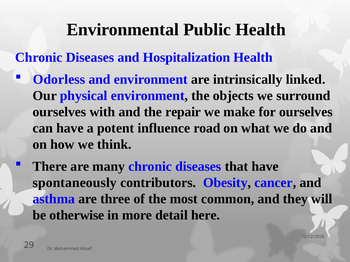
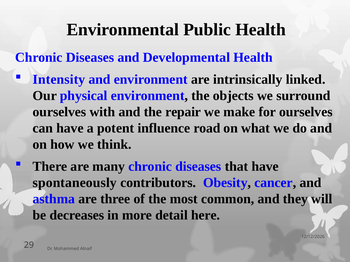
Hospitalization: Hospitalization -> Developmental
Odorless: Odorless -> Intensity
otherwise: otherwise -> decreases
